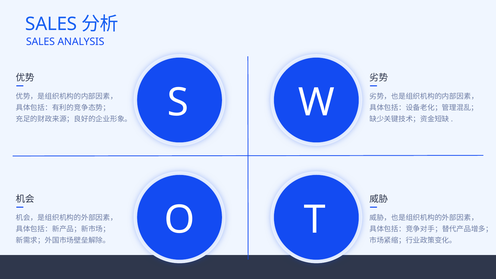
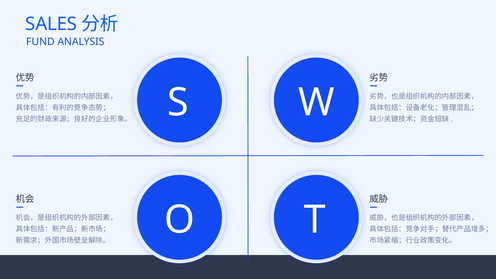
SALES at (40, 42): SALES -> FUND
